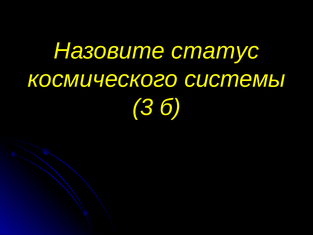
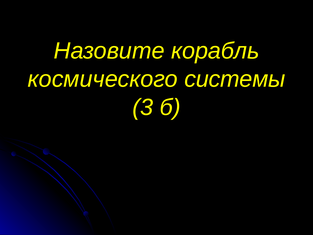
статус: статус -> корабль
